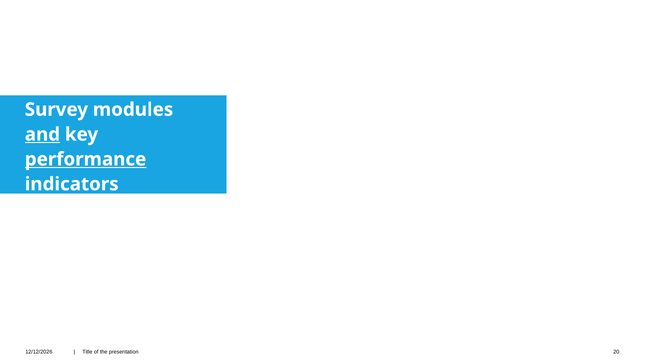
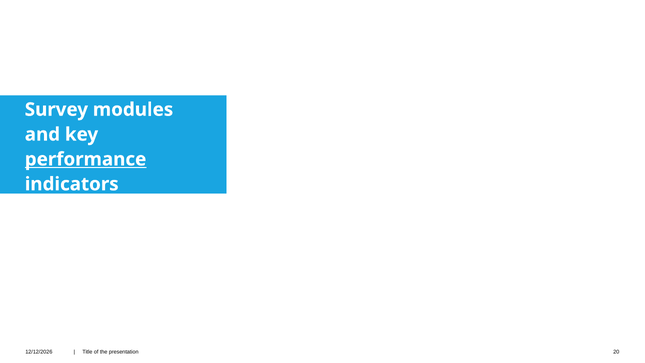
and underline: present -> none
